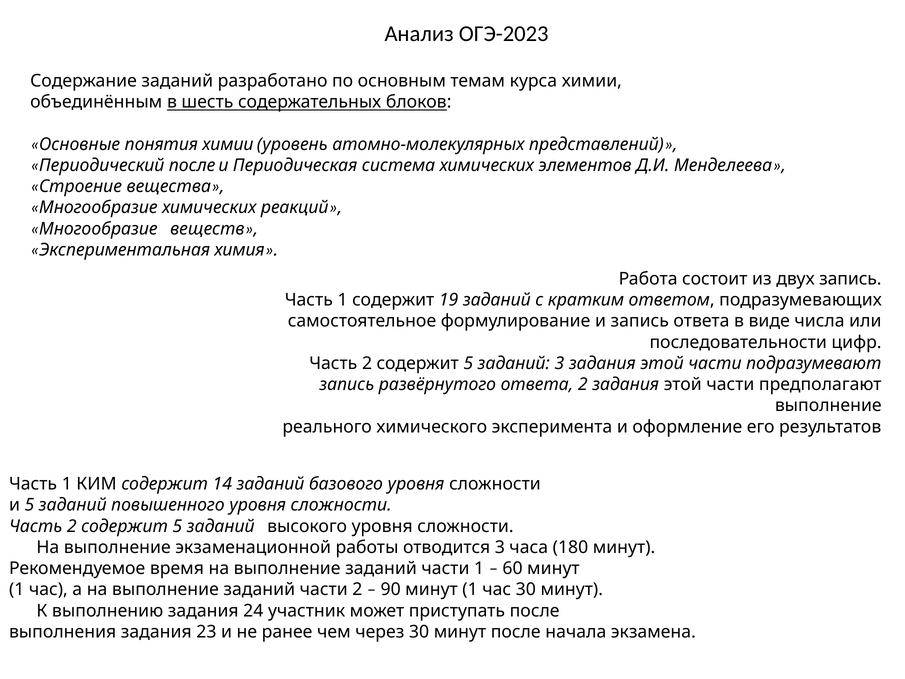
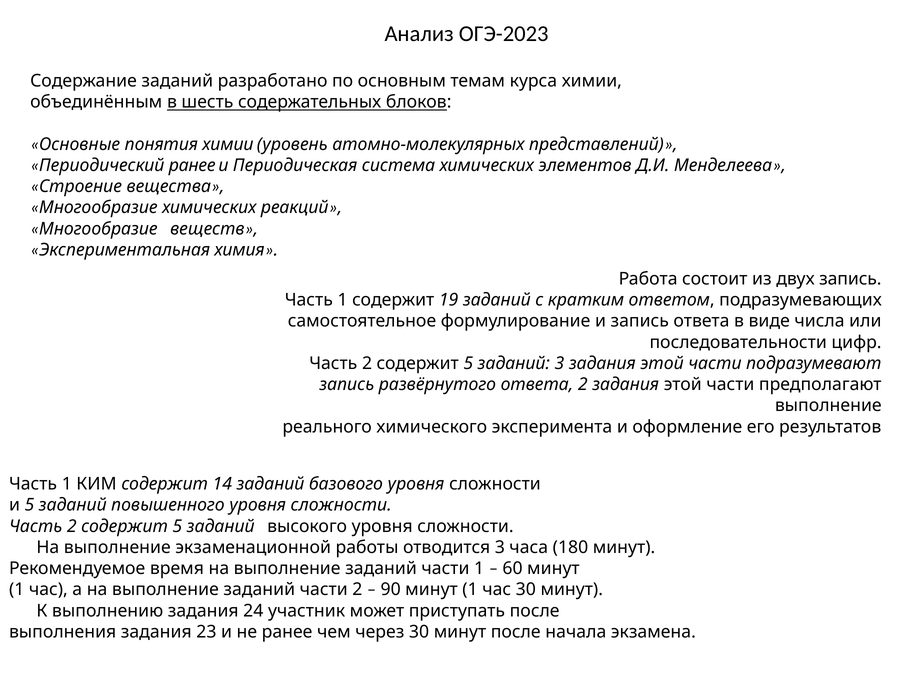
Периодический после: после -> ранее
